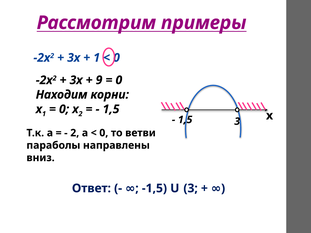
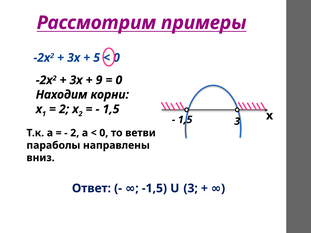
1 at (97, 58): 1 -> 5
0 at (64, 109): 0 -> 2
